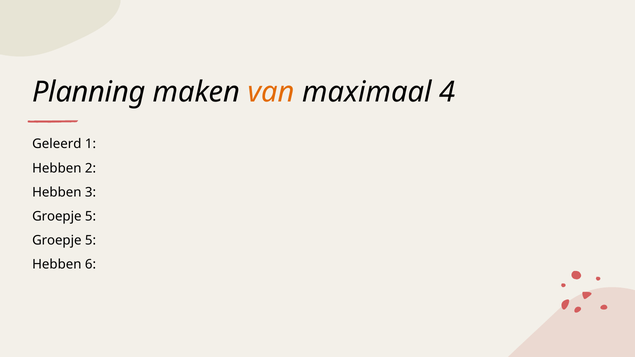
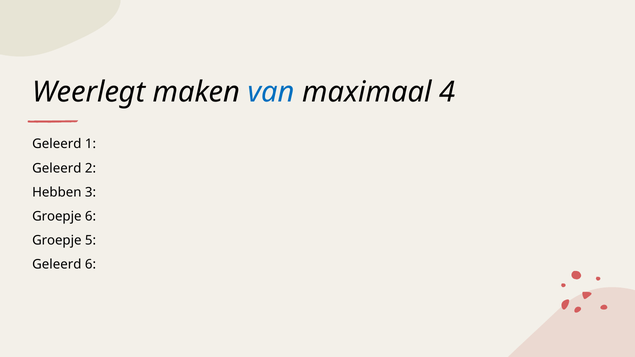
Planning: Planning -> Weerlegt
van colour: orange -> blue
Hebben at (57, 168): Hebben -> Geleerd
5 at (91, 216): 5 -> 6
Hebben at (57, 265): Hebben -> Geleerd
